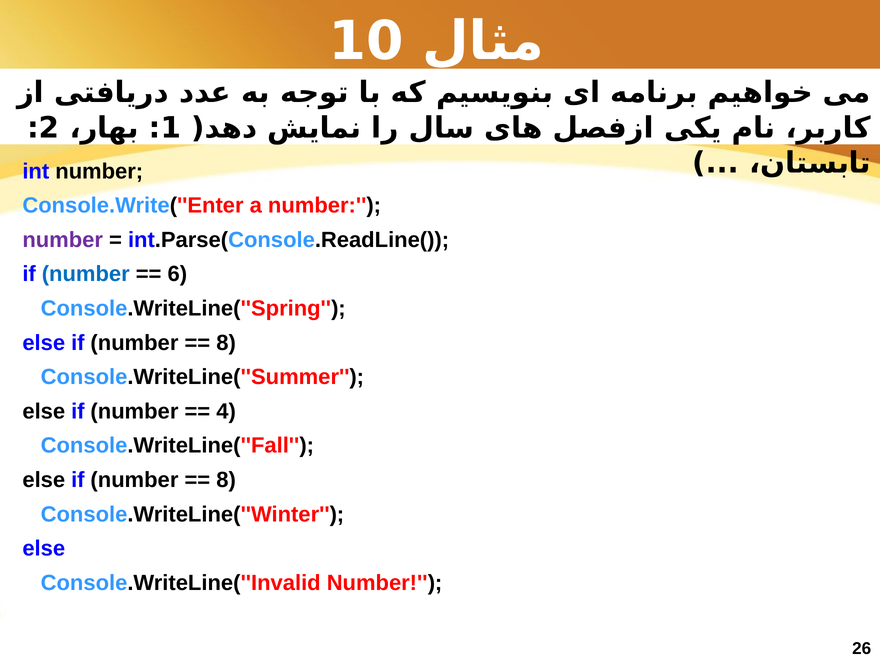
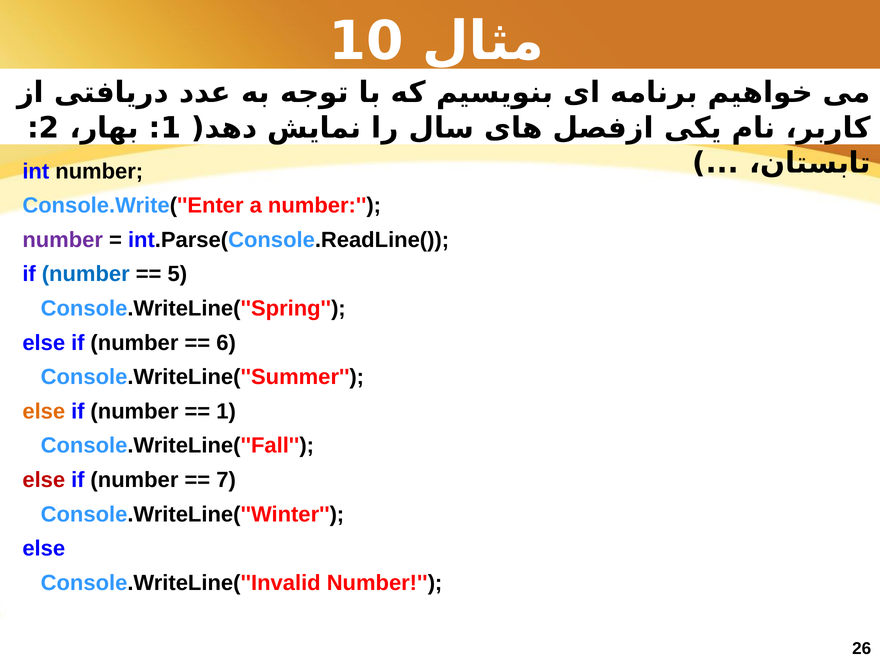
6: 6 -> 5
8 at (226, 343): 8 -> 6
else at (44, 411) colour: black -> orange
4 at (226, 411): 4 -> 1
else at (44, 480) colour: black -> red
8 at (226, 480): 8 -> 7
